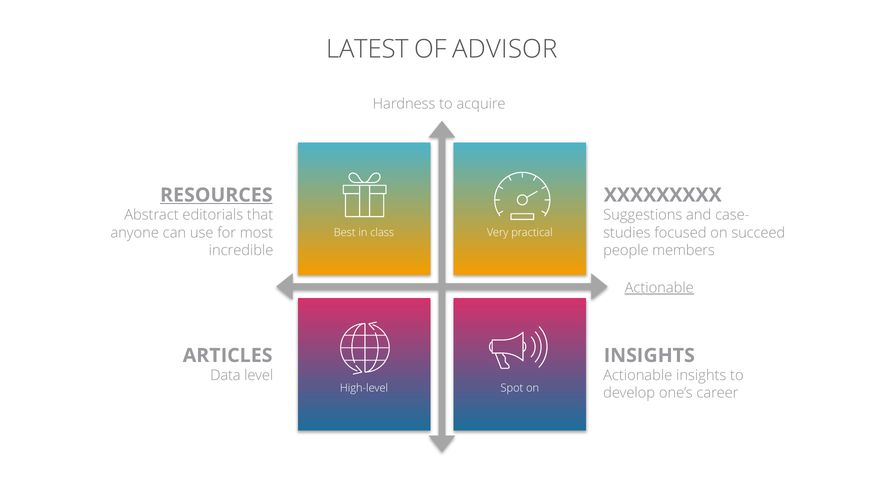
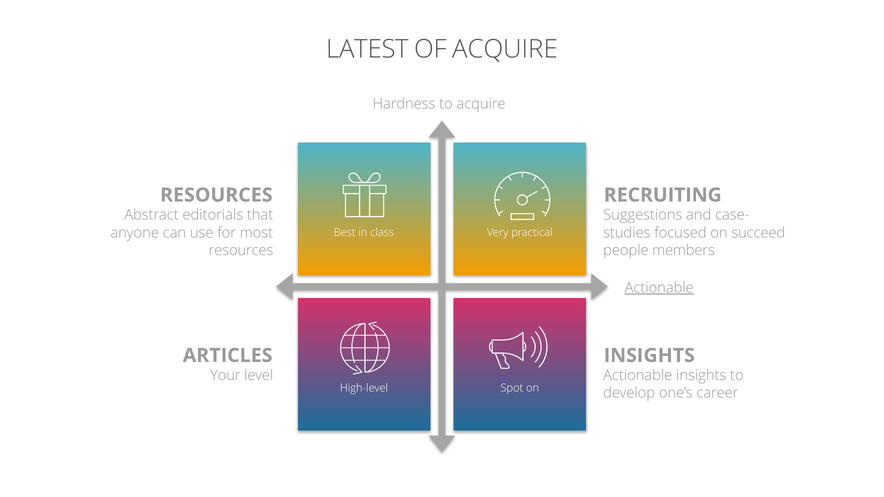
OF ADVISOR: ADVISOR -> ACQUIRE
RESOURCES at (216, 195) underline: present -> none
XXXXXXXXX: XXXXXXXXX -> RECRUITING
incredible at (241, 250): incredible -> resources
Data: Data -> Your
